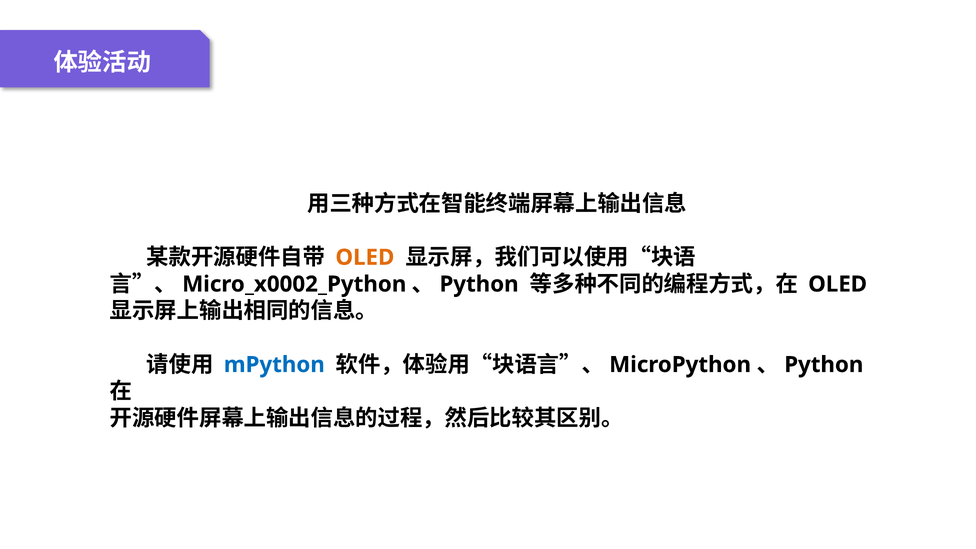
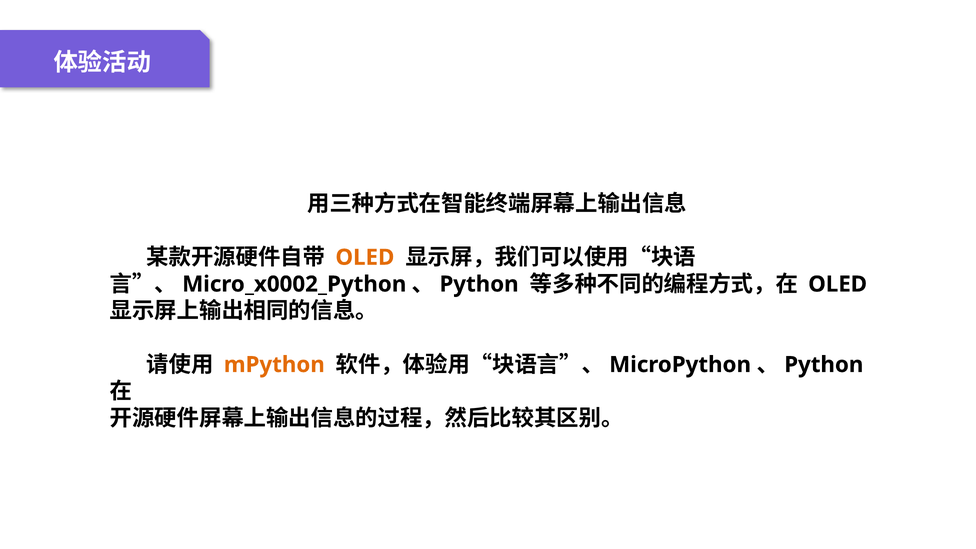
mPython colour: blue -> orange
